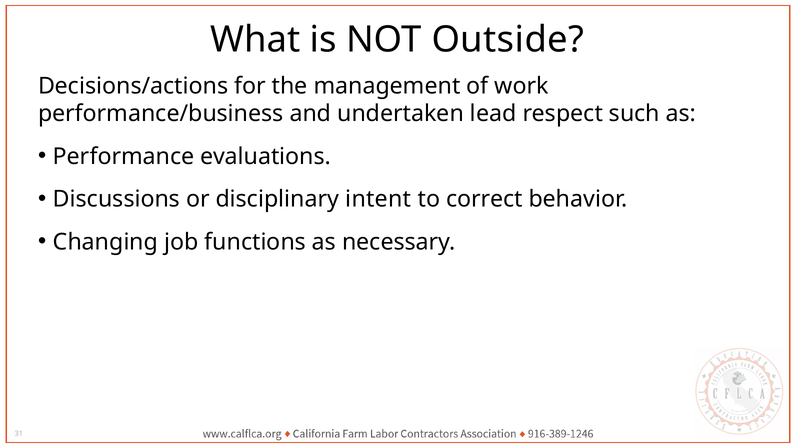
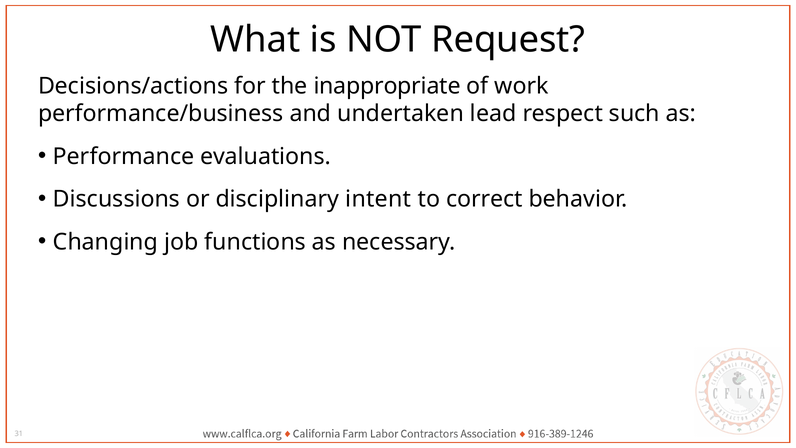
Outside: Outside -> Request
management: management -> inappropriate
